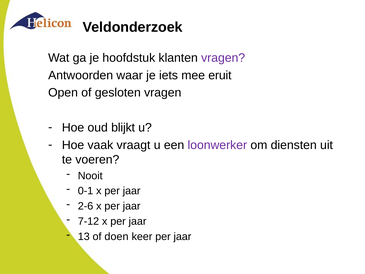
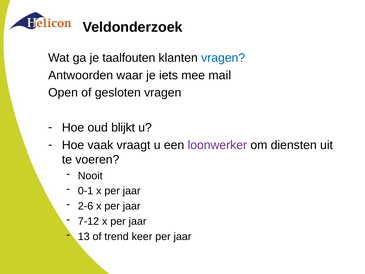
hoofdstuk: hoofdstuk -> taalfouten
vragen at (223, 58) colour: purple -> blue
eruit: eruit -> mail
doen: doen -> trend
